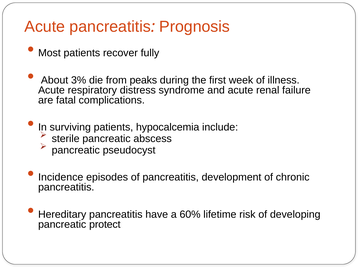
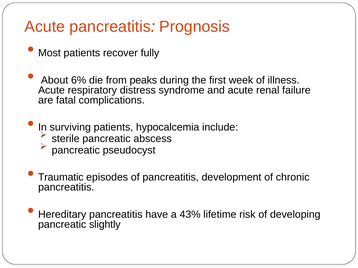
3%: 3% -> 6%
Incidence: Incidence -> Traumatic
60%: 60% -> 43%
protect: protect -> slightly
